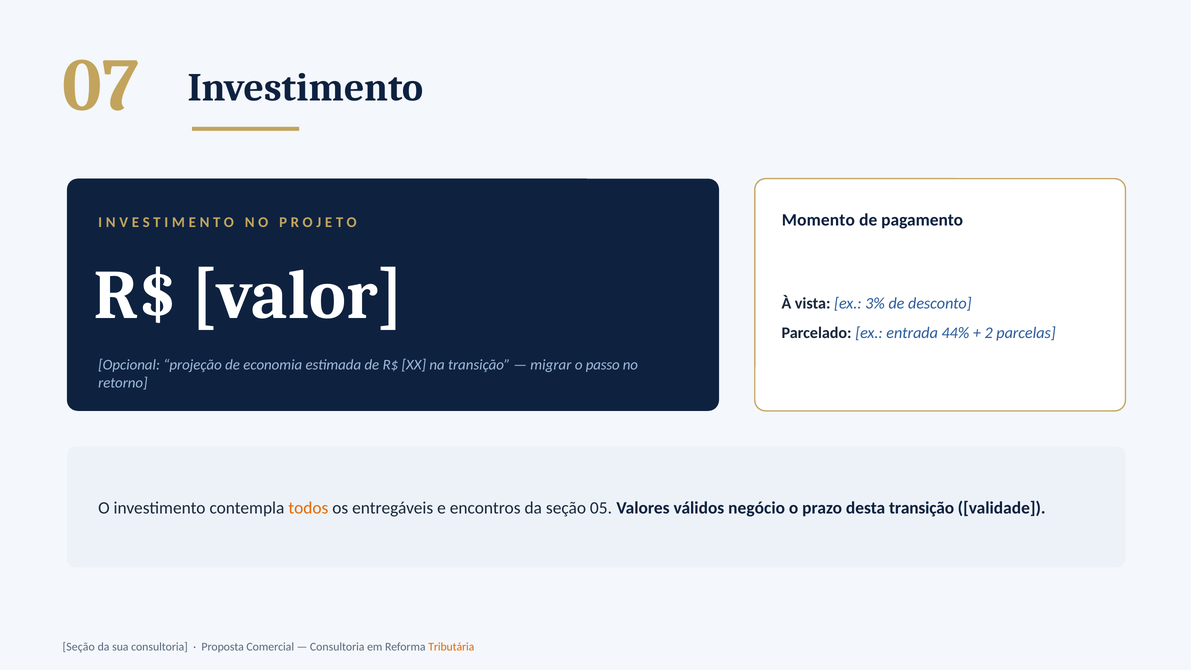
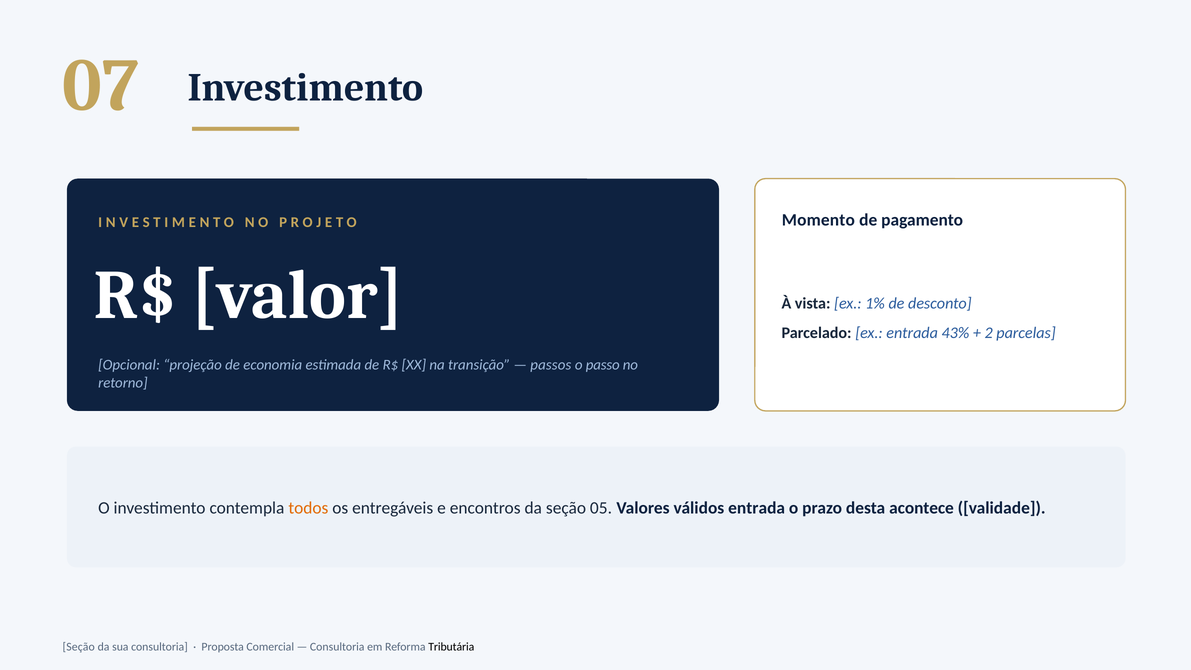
3%: 3% -> 1%
44%: 44% -> 43%
migrar: migrar -> passos
válidos negócio: negócio -> entrada
desta transição: transição -> acontece
Tributária colour: orange -> black
